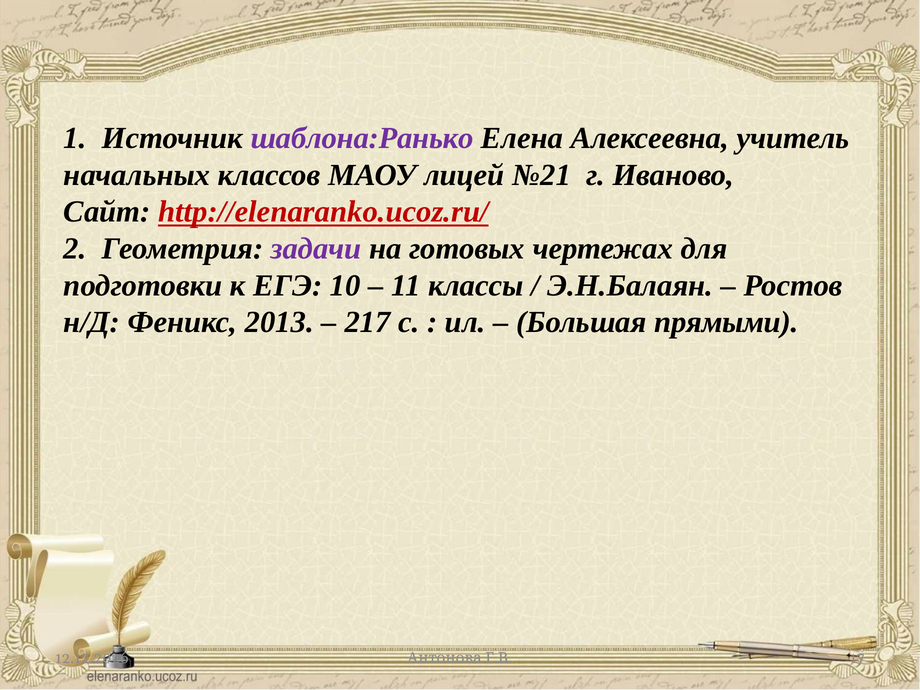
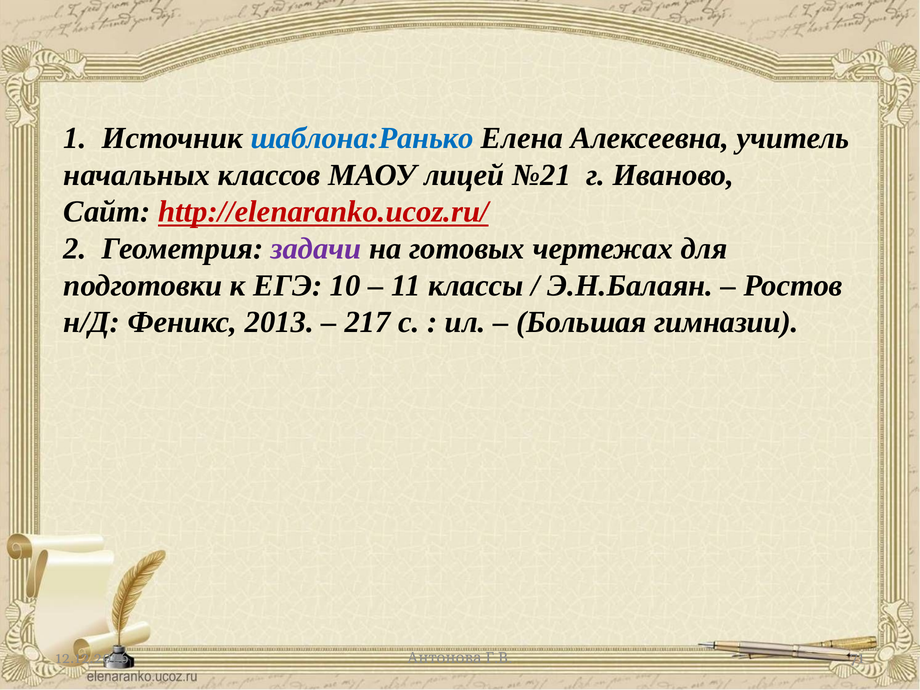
шаблона:Ранько colour: purple -> blue
прямыми: прямыми -> гимназии
17: 17 -> 71
